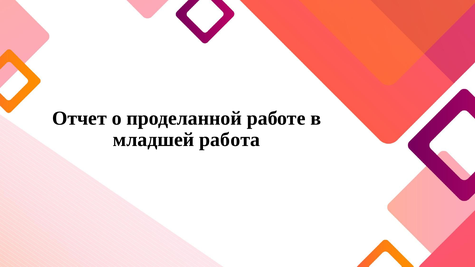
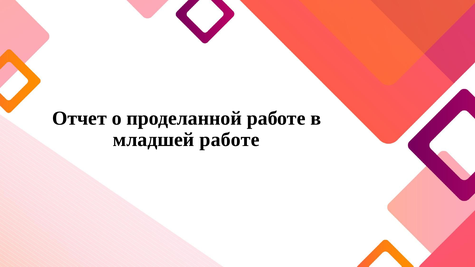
младшей работа: работа -> работе
